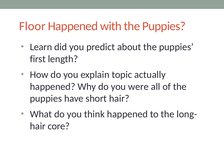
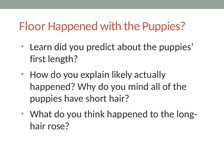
topic: topic -> likely
were: were -> mind
core: core -> rose
